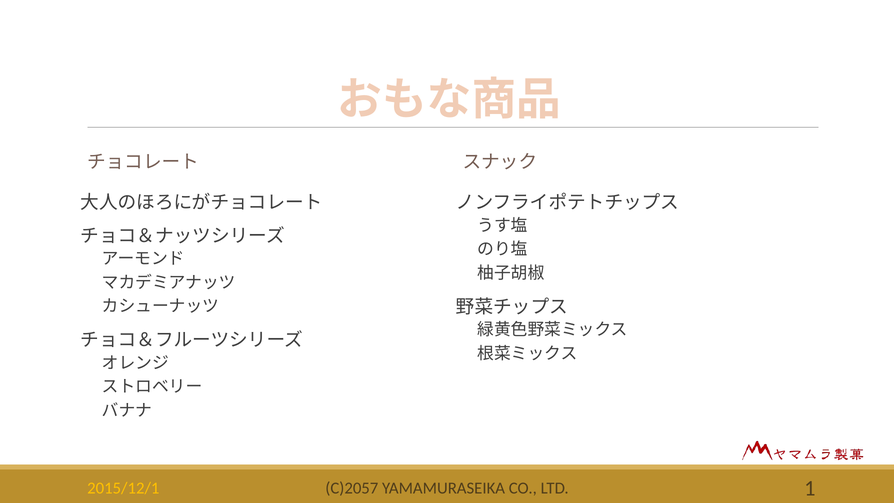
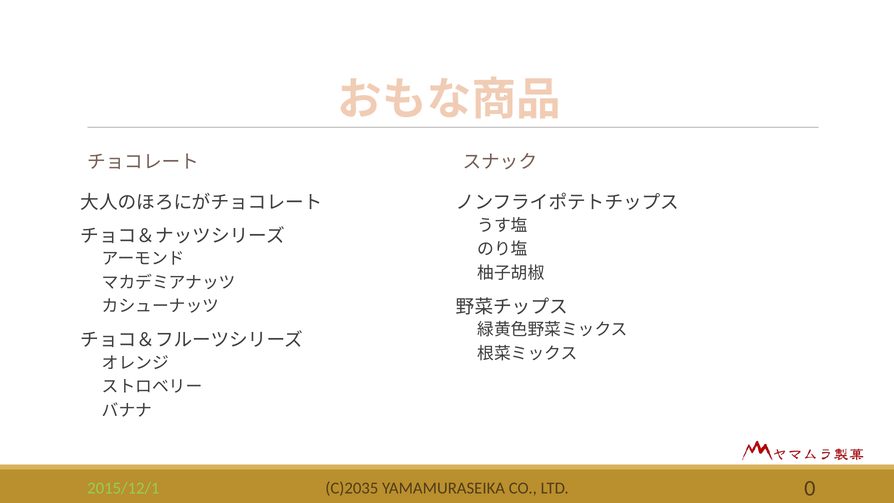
C)2057: C)2057 -> C)2035
1: 1 -> 0
2015/12/1 colour: yellow -> light green
